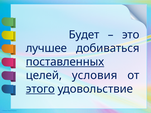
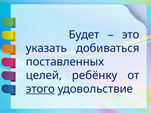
лучшее: лучшее -> указать
поставленных underline: present -> none
условия: условия -> ребёнку
